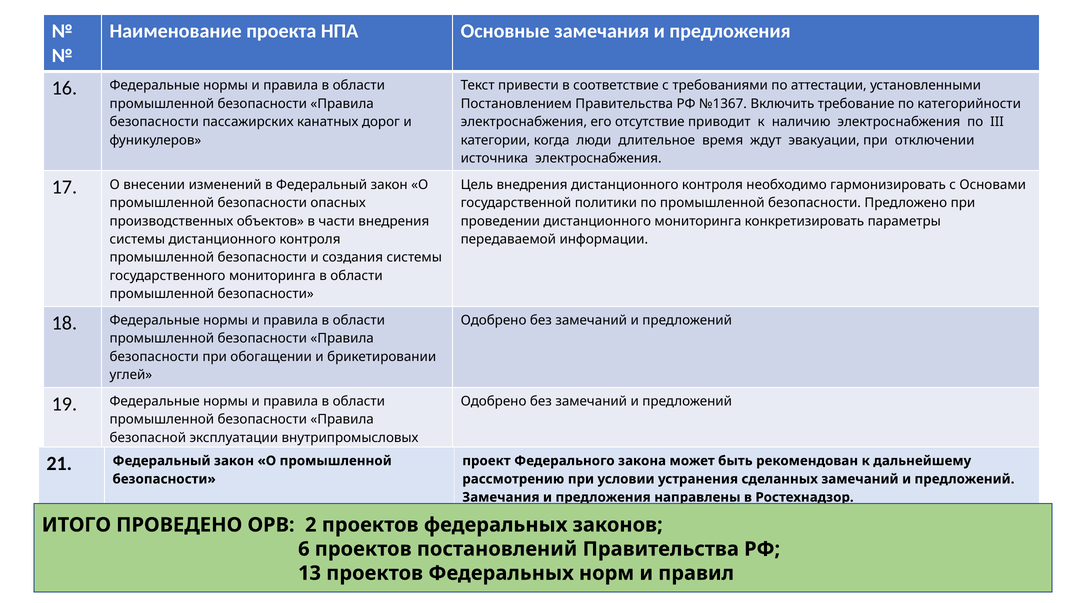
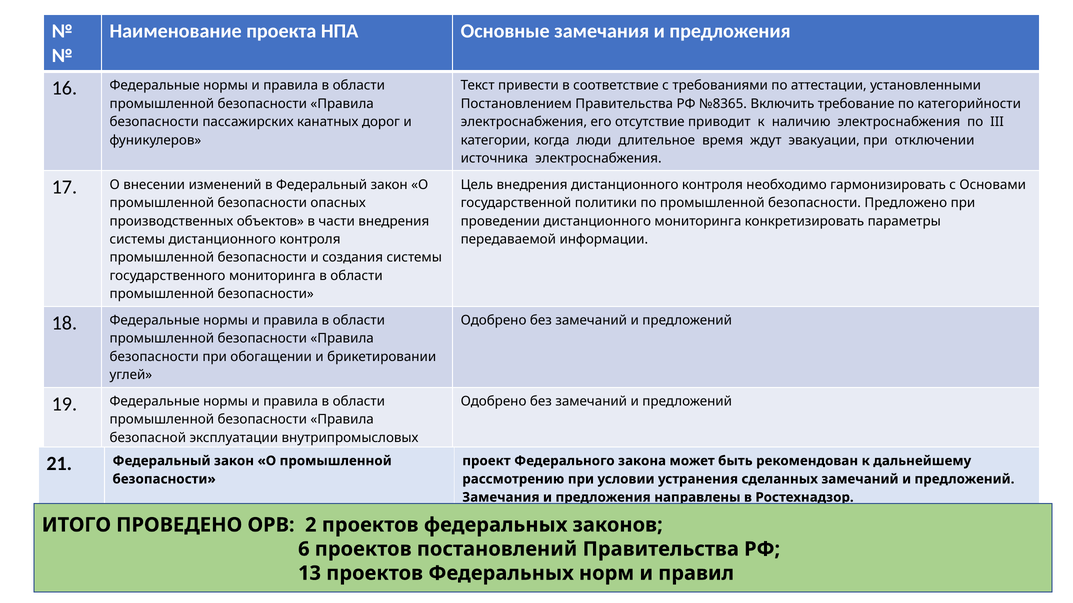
№1367: №1367 -> №8365
